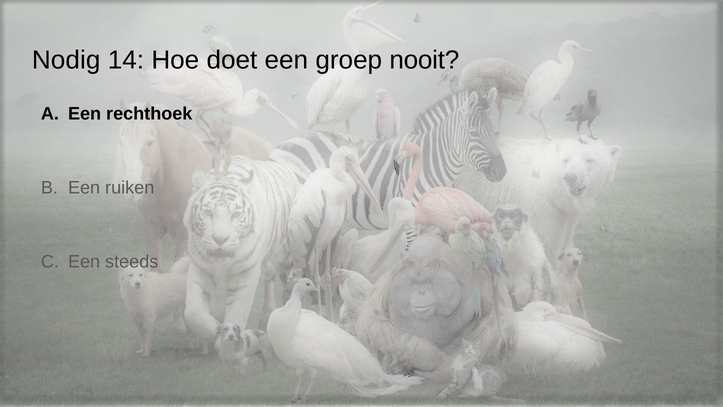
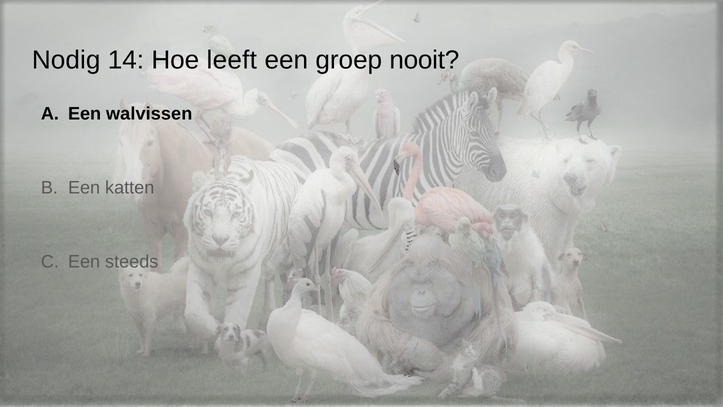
doet: doet -> leeft
rechthoek: rechthoek -> walvissen
ruiken: ruiken -> katten
